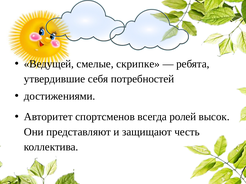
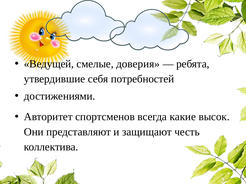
скрипке: скрипке -> доверия
ролей: ролей -> какие
